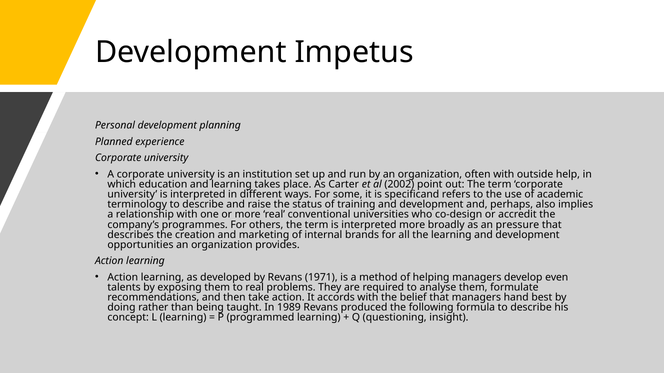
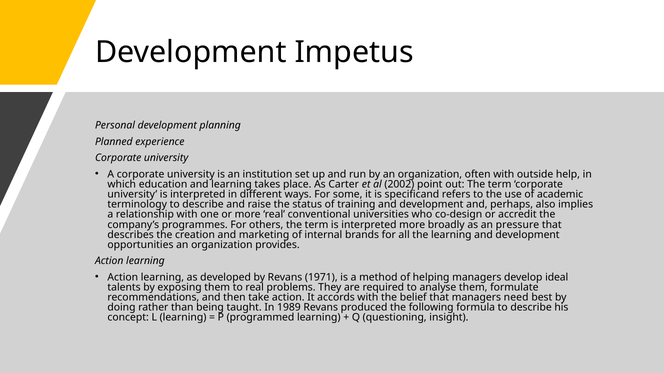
even: even -> ideal
hand: hand -> need
